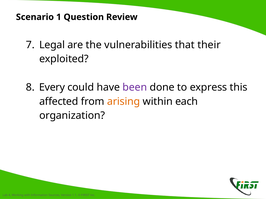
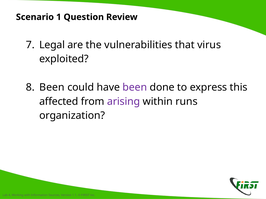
their: their -> virus
Every at (52, 87): Every -> Been
arising colour: orange -> purple
each: each -> runs
